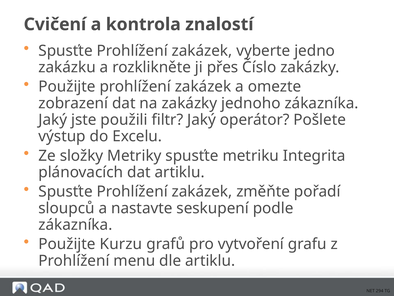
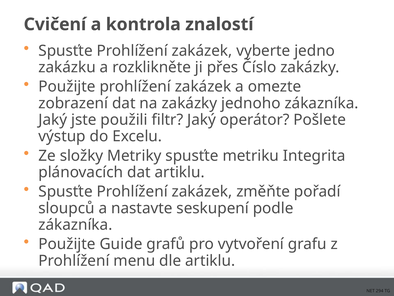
Kurzu: Kurzu -> Guide
